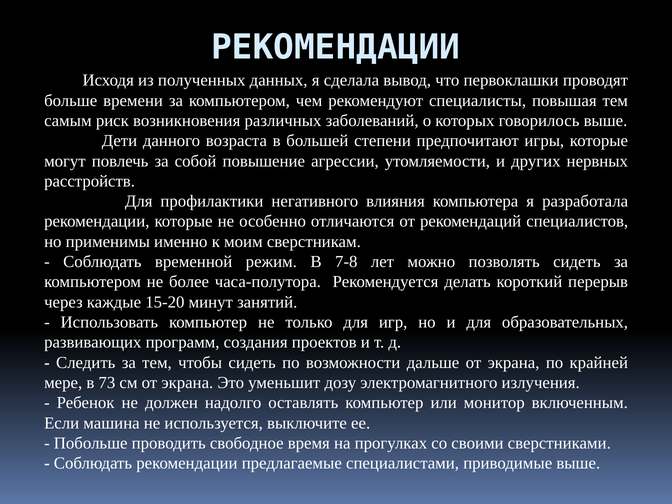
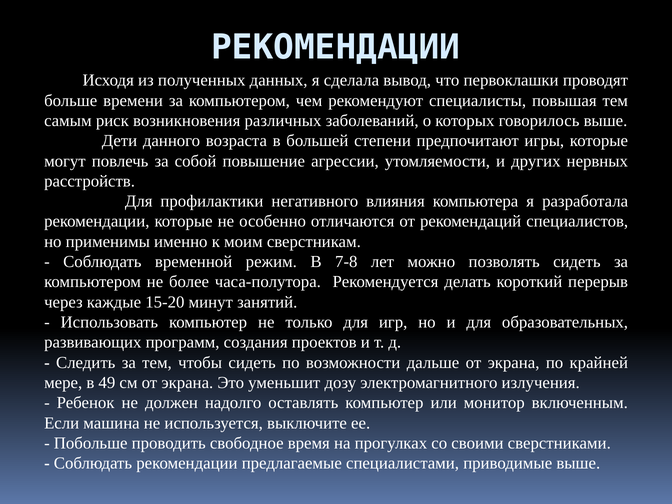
73: 73 -> 49
